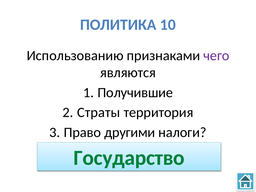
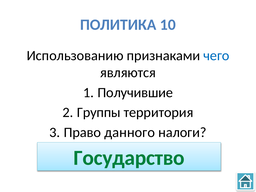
чего colour: purple -> blue
Страты: Страты -> Группы
другими: другими -> данного
